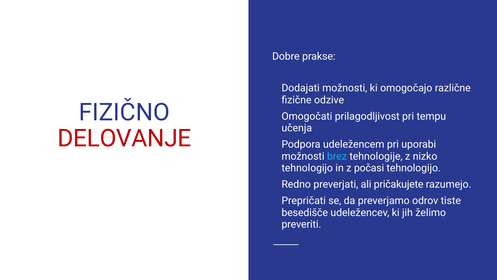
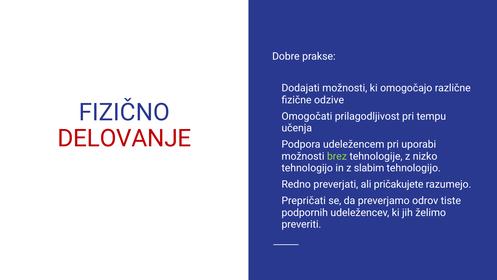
brez colour: light blue -> light green
počasi: počasi -> slabim
besedišče: besedišče -> podpornih
